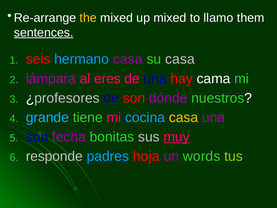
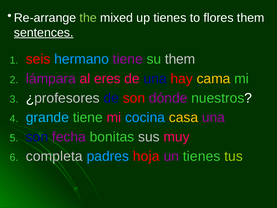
the colour: yellow -> light green
up mixed: mixed -> tienes
llamo: llamo -> flores
hermano casa: casa -> tiene
su casa: casa -> them
cama colour: white -> yellow
muy underline: present -> none
responde: responde -> completa
un words: words -> tienes
